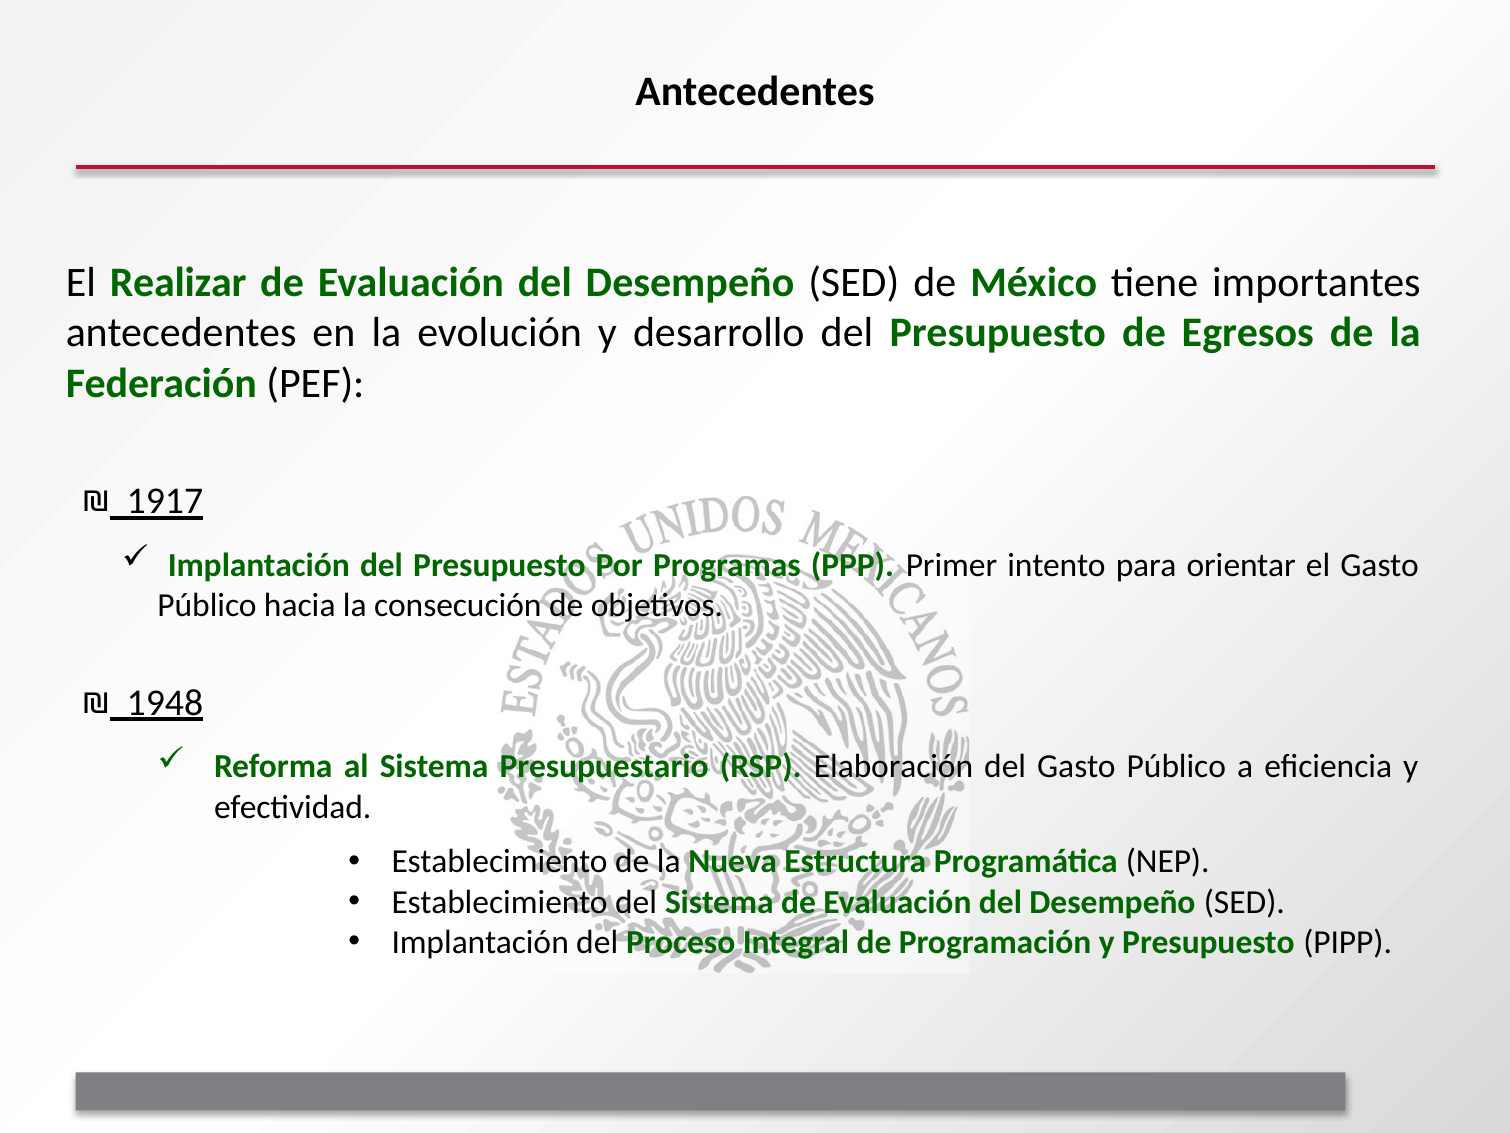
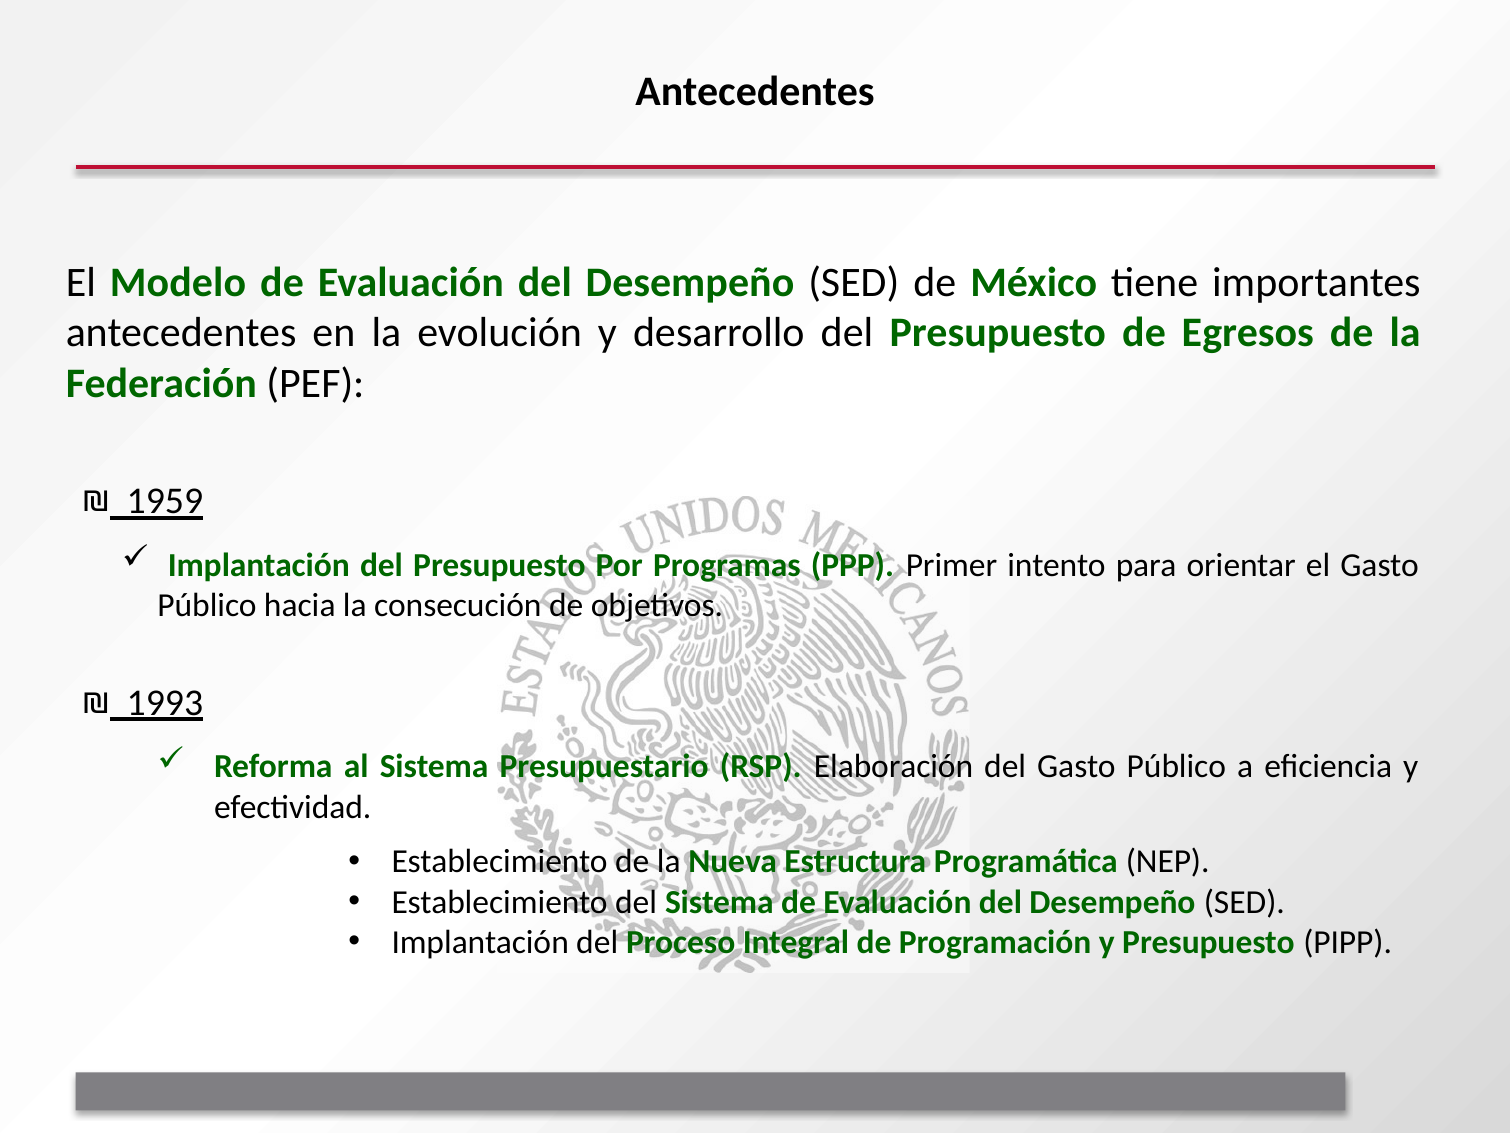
Realizar: Realizar -> Modelo
1917: 1917 -> 1959
1948: 1948 -> 1993
